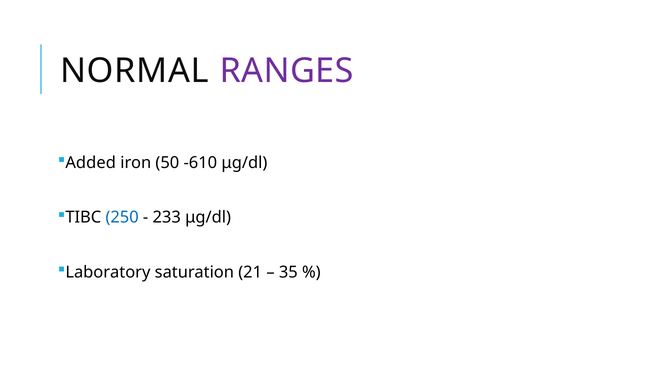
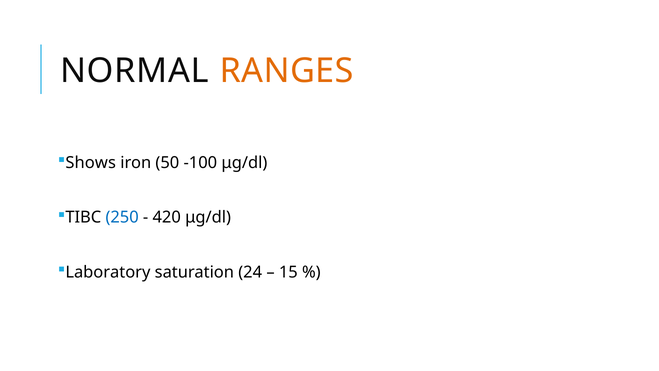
RANGES colour: purple -> orange
Added: Added -> Shows
-610: -610 -> -100
233: 233 -> 420
21: 21 -> 24
35: 35 -> 15
